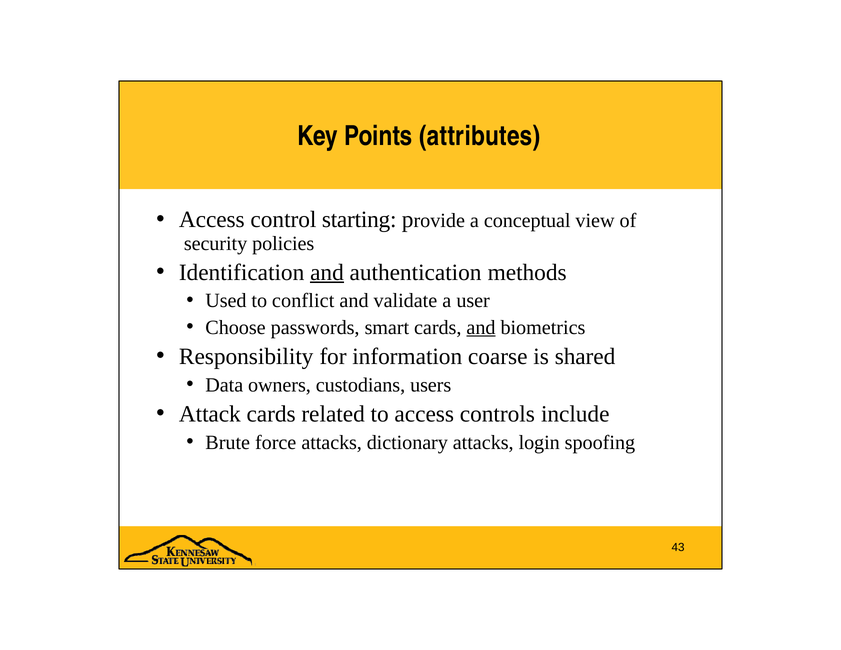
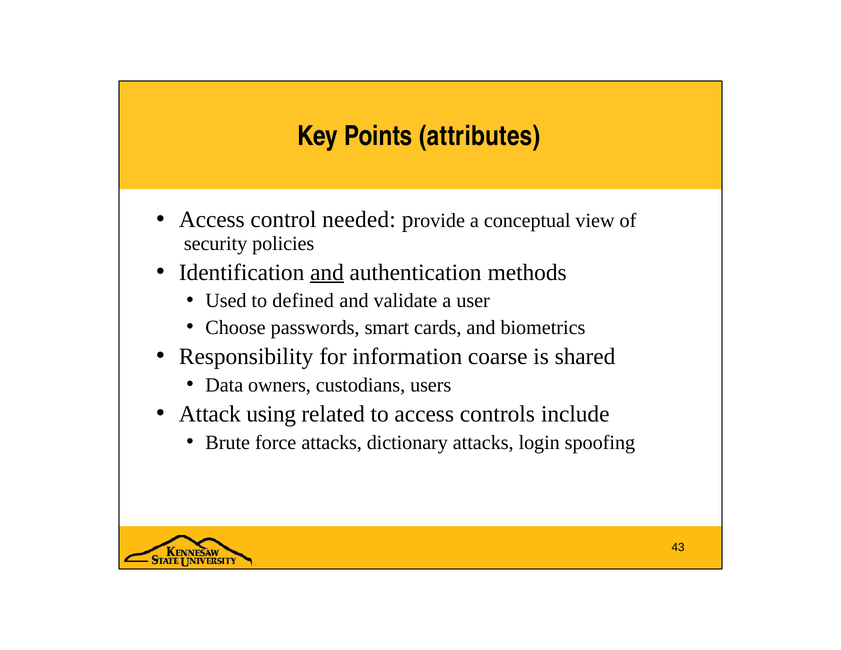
starting: starting -> needed
conflict: conflict -> defined
and at (481, 327) underline: present -> none
Attack cards: cards -> using
